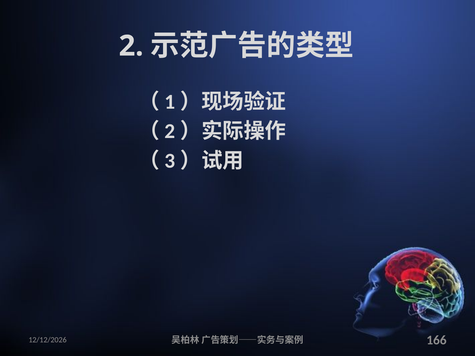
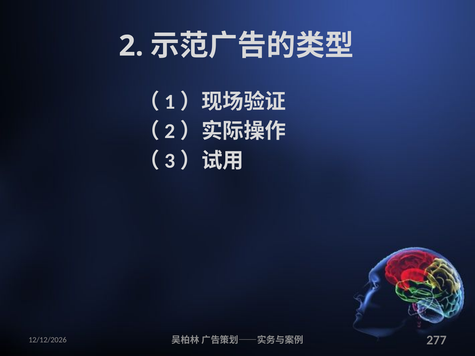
166: 166 -> 277
